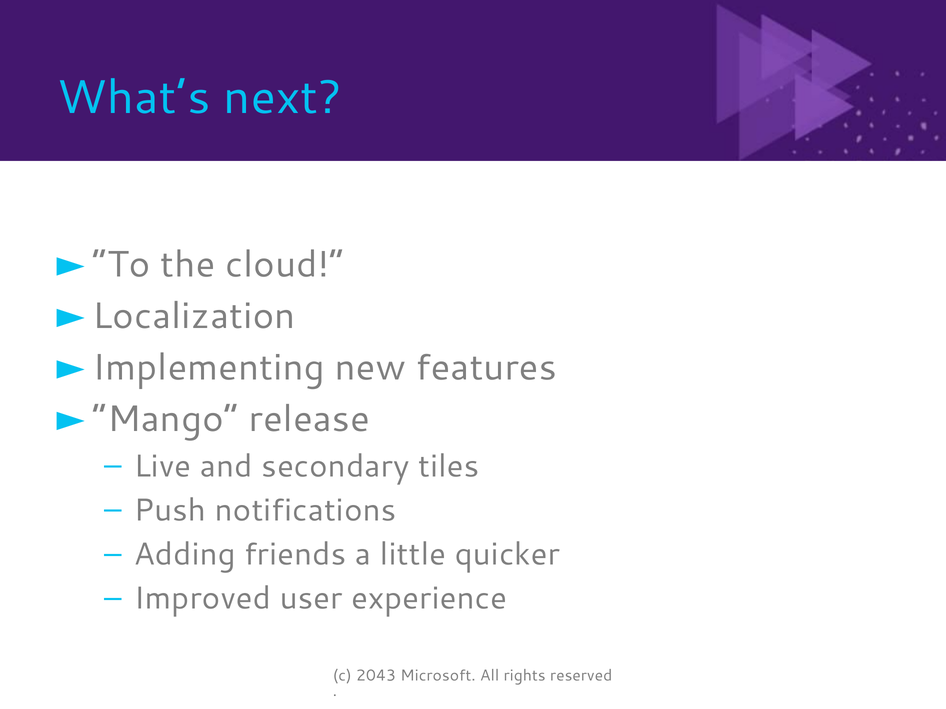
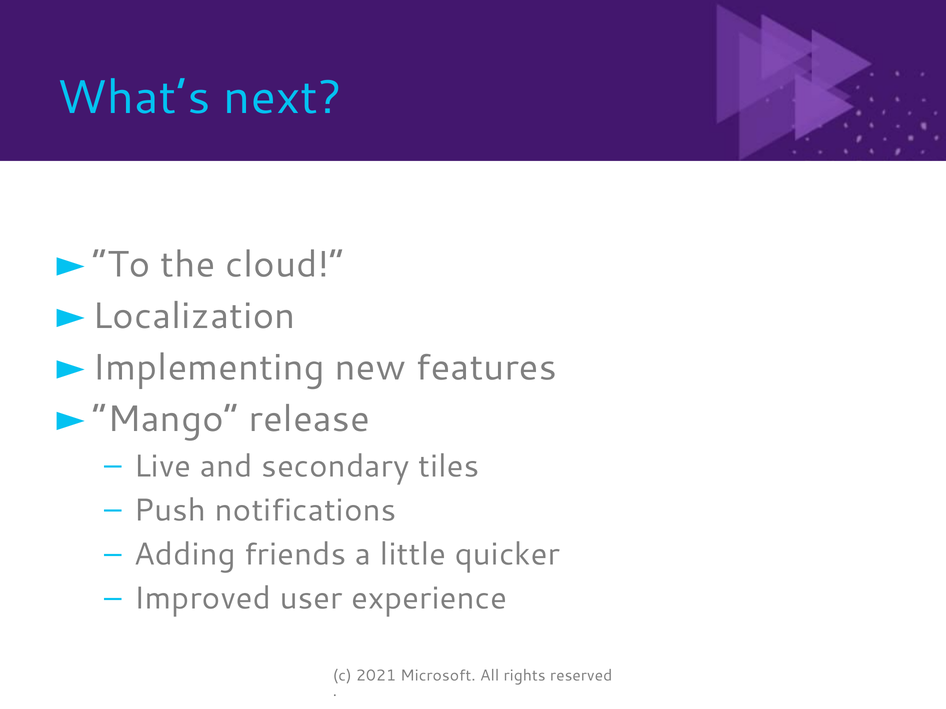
2043: 2043 -> 2021
